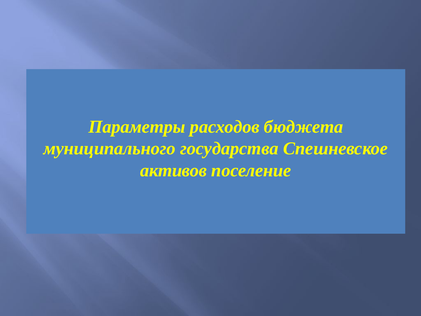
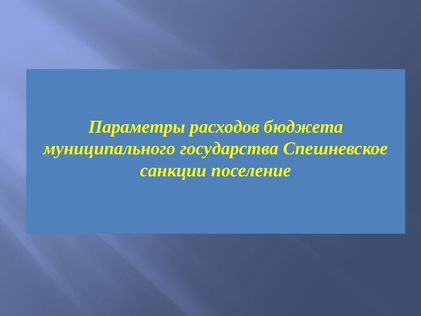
активов: активов -> санкции
